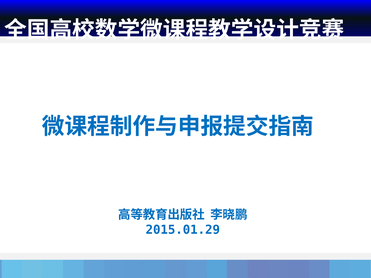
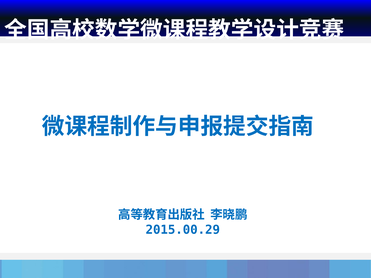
2015.01.29: 2015.01.29 -> 2015.00.29
